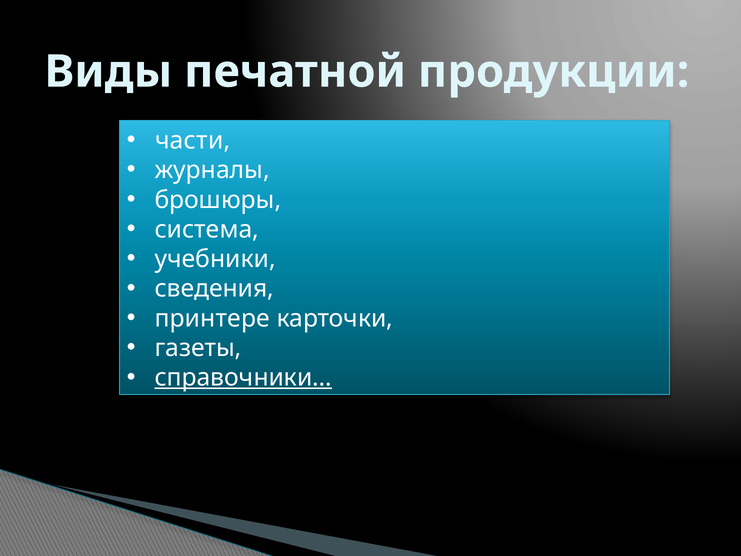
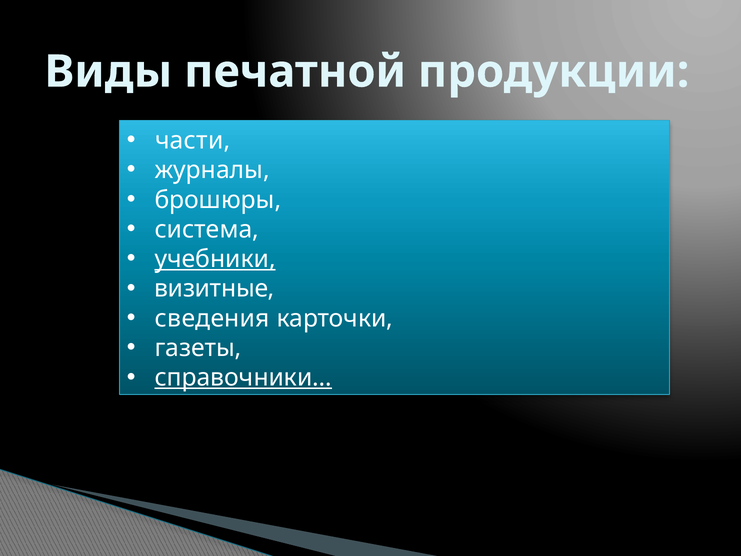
учебники underline: none -> present
сведения: сведения -> визитные
принтере: принтере -> сведения
